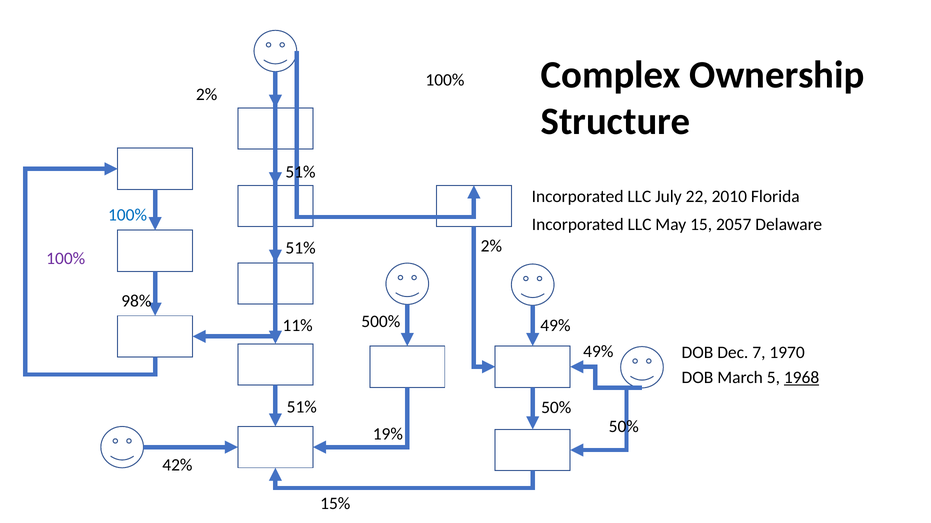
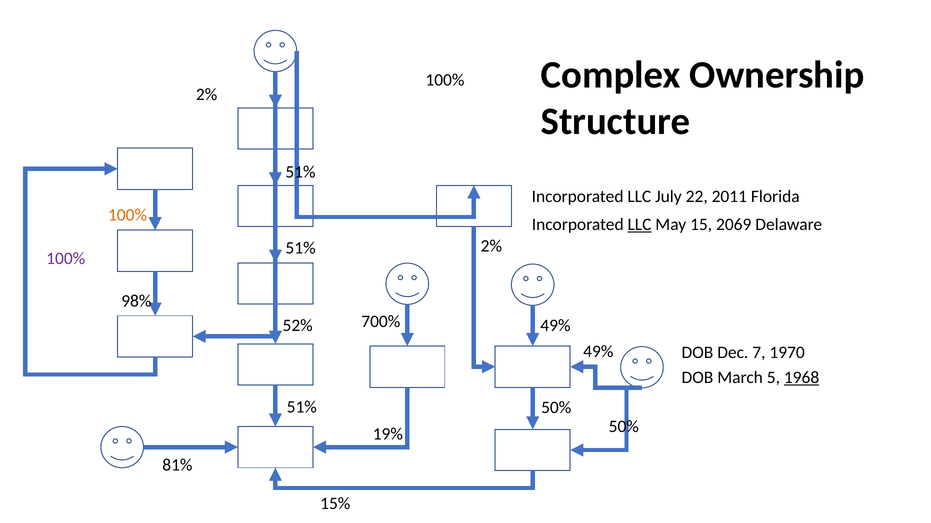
2010: 2010 -> 2011
100% at (128, 215) colour: blue -> orange
LLC at (640, 225) underline: none -> present
2057: 2057 -> 2069
500%: 500% -> 700%
11%: 11% -> 52%
42%: 42% -> 81%
